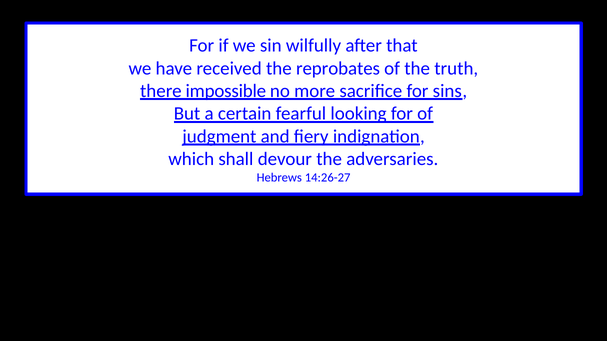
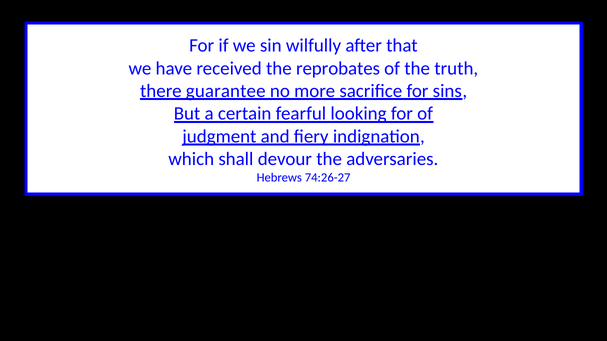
impossible: impossible -> guarantee
14:26-27: 14:26-27 -> 74:26-27
